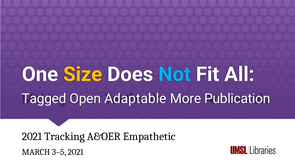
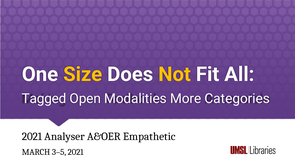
Not colour: light blue -> yellow
Adaptable: Adaptable -> Modalities
Publication: Publication -> Categories
Tracking: Tracking -> Analyser
